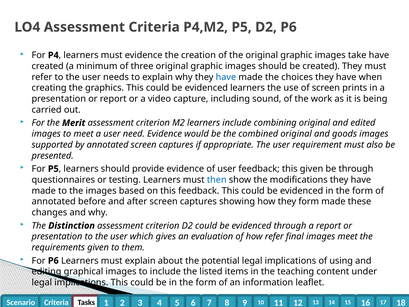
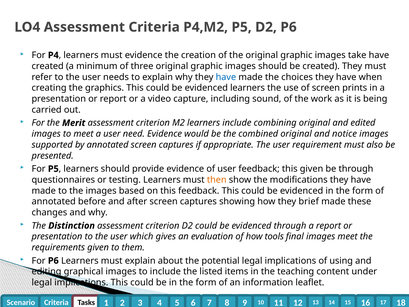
goods: goods -> notice
then colour: blue -> orange
they form: form -> brief
how refer: refer -> tools
